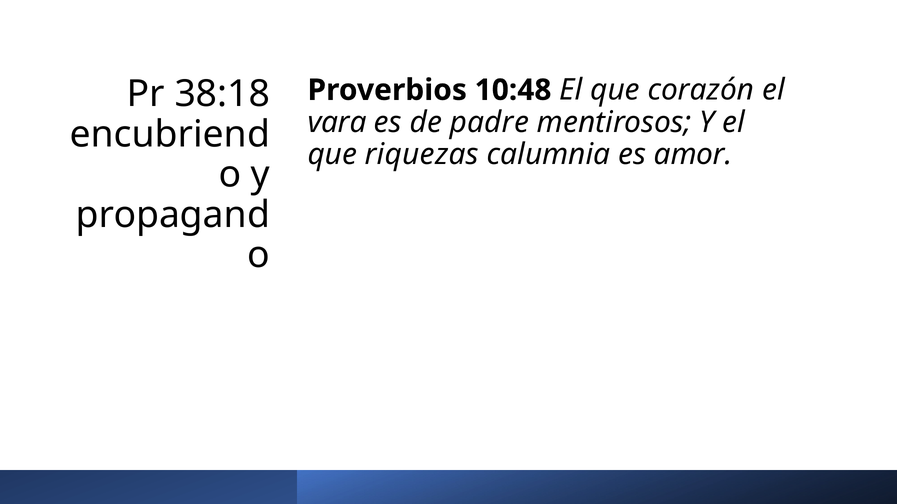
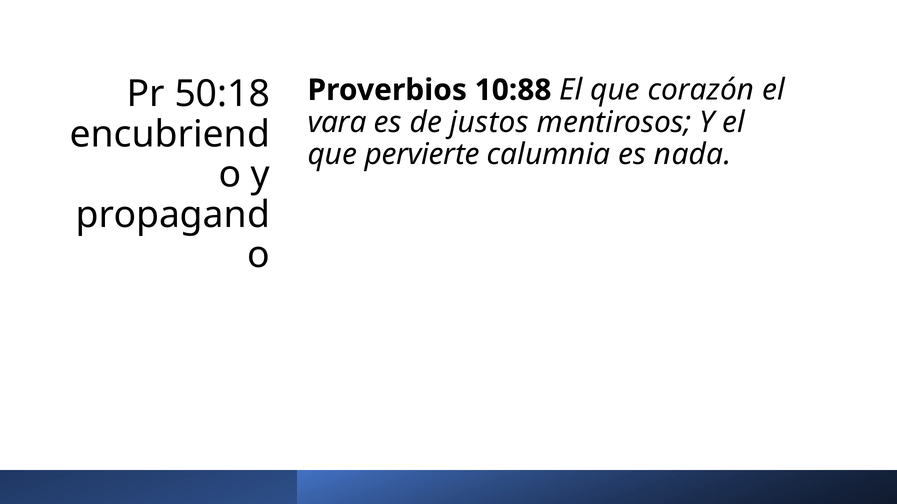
38:18: 38:18 -> 50:18
10:48: 10:48 -> 10:88
padre: padre -> justos
riquezas: riquezas -> pervierte
amor: amor -> nada
